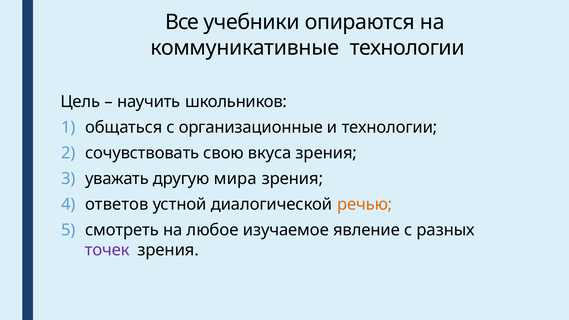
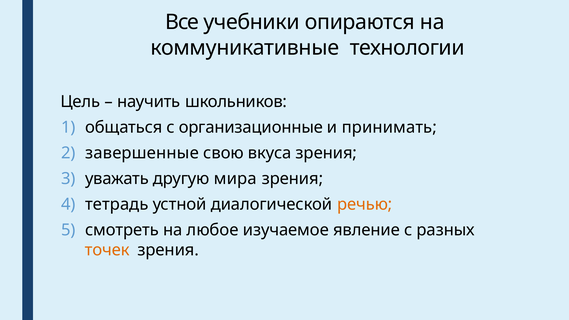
и технологии: технологии -> принимать
сочувствовать: сочувствовать -> завершенные
ответов: ответов -> тетрадь
точек colour: purple -> orange
